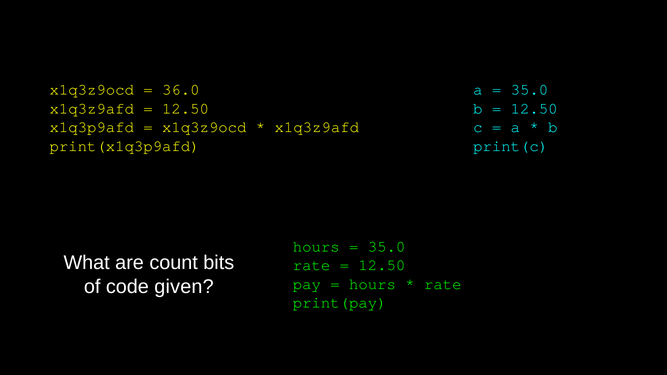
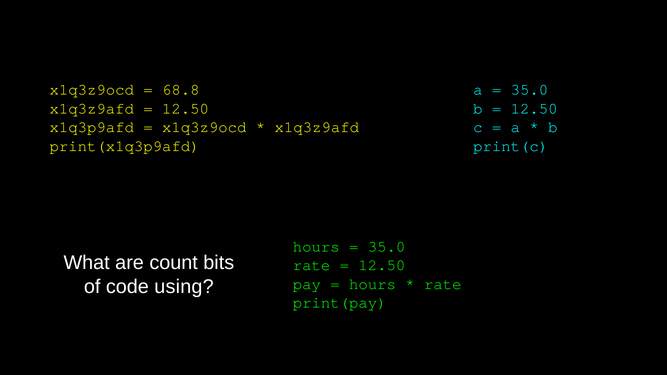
36.0: 36.0 -> 68.8
given: given -> using
